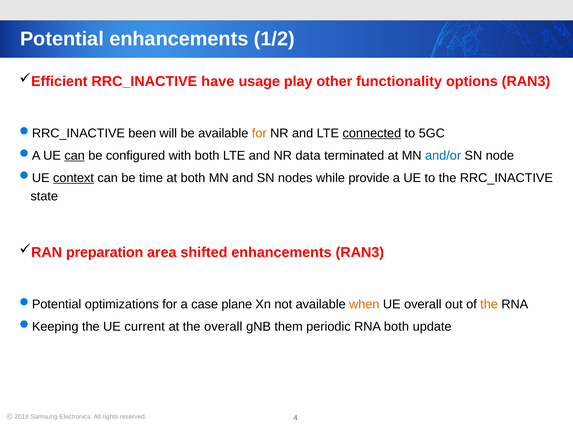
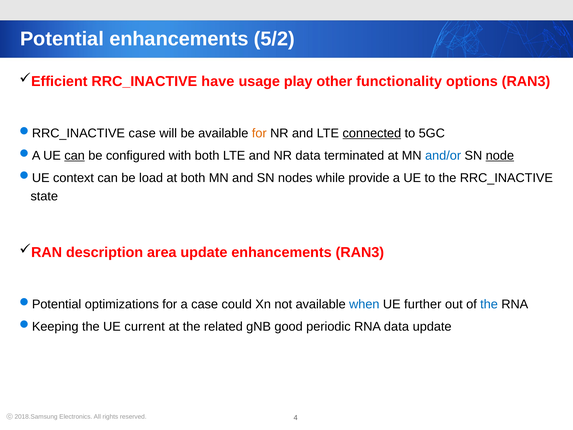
1/2: 1/2 -> 5/2
been at (142, 133): been -> case
node underline: none -> present
context underline: present -> none
time: time -> load
preparation: preparation -> description
area shifted: shifted -> update
plane: plane -> could
when colour: orange -> blue
UE overall: overall -> further
the at (489, 304) colour: orange -> blue
the overall: overall -> related
them: them -> good
RNA both: both -> data
